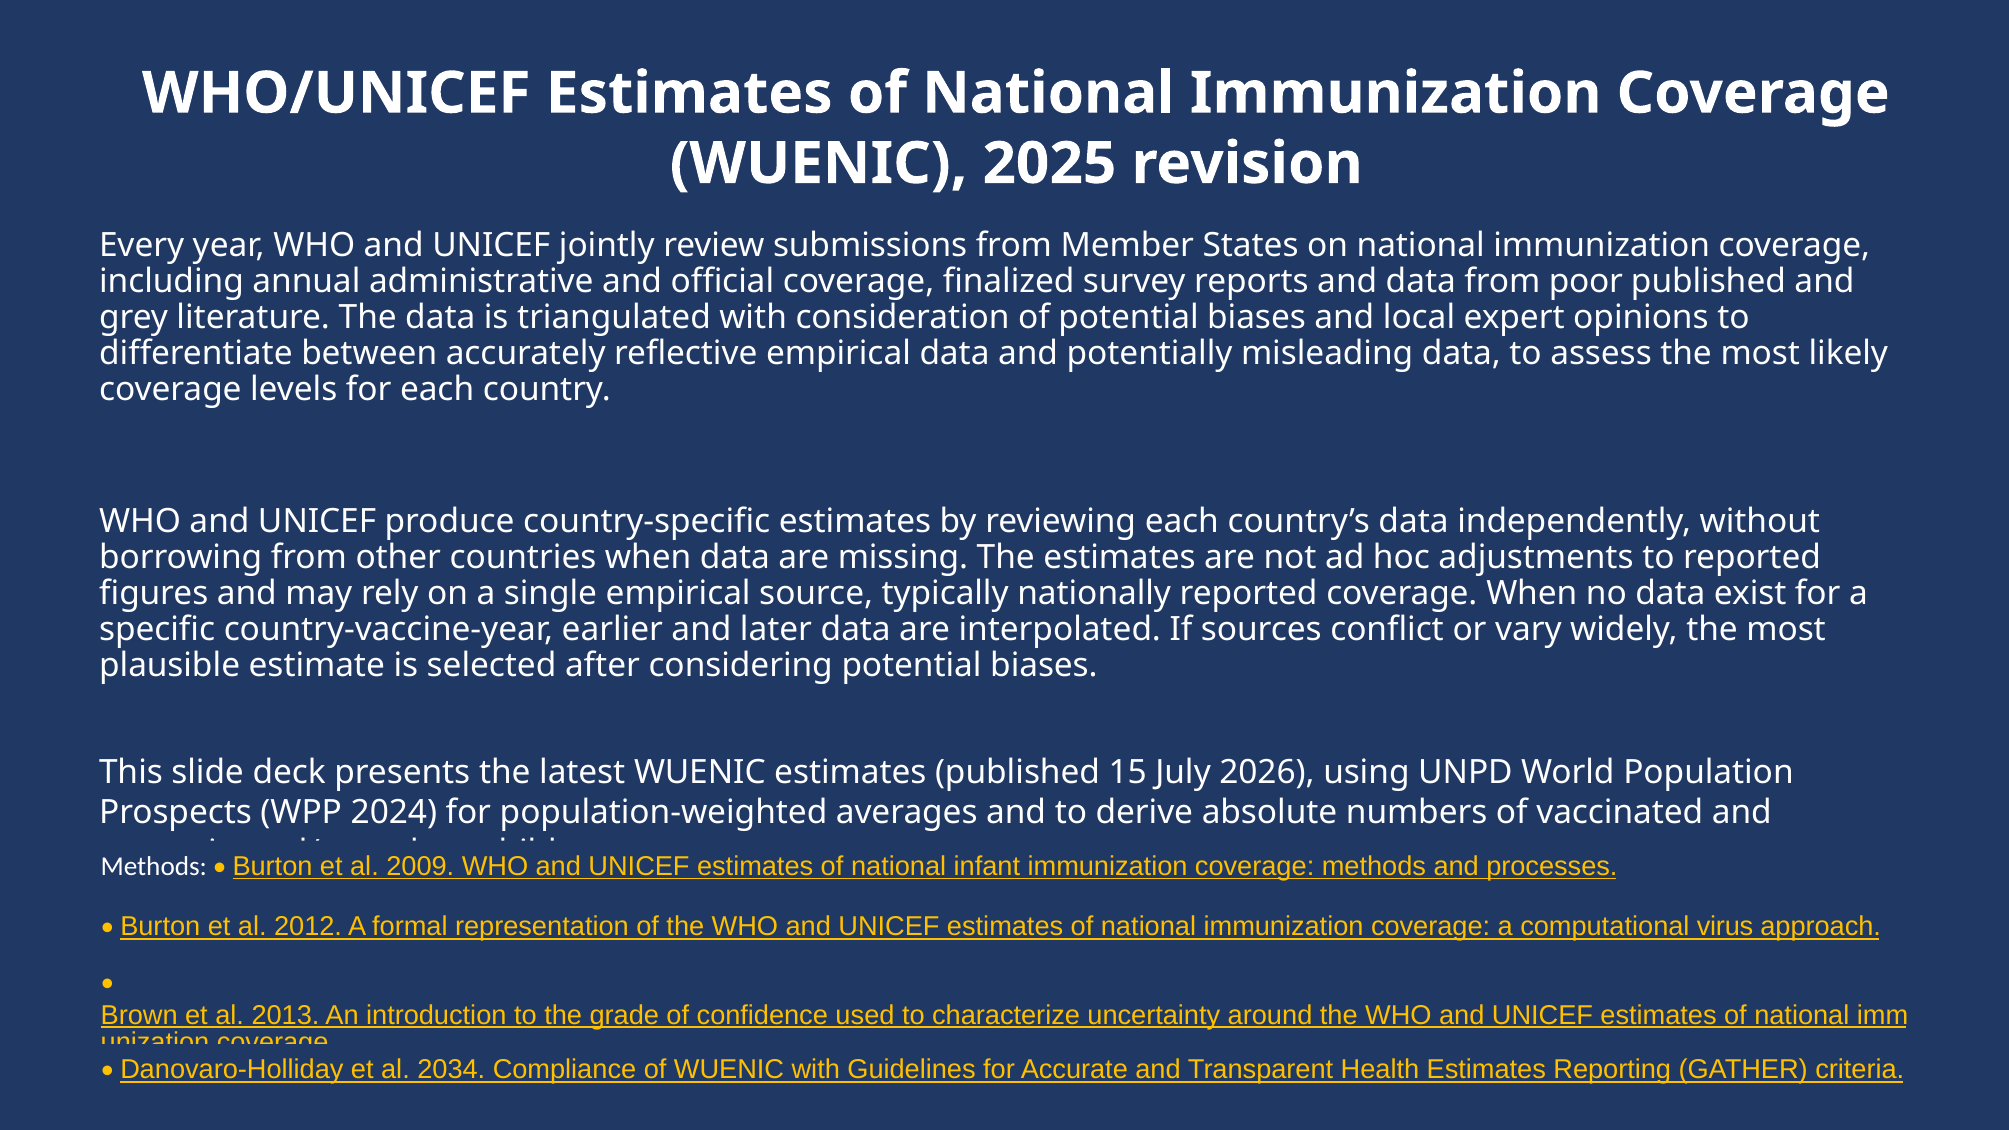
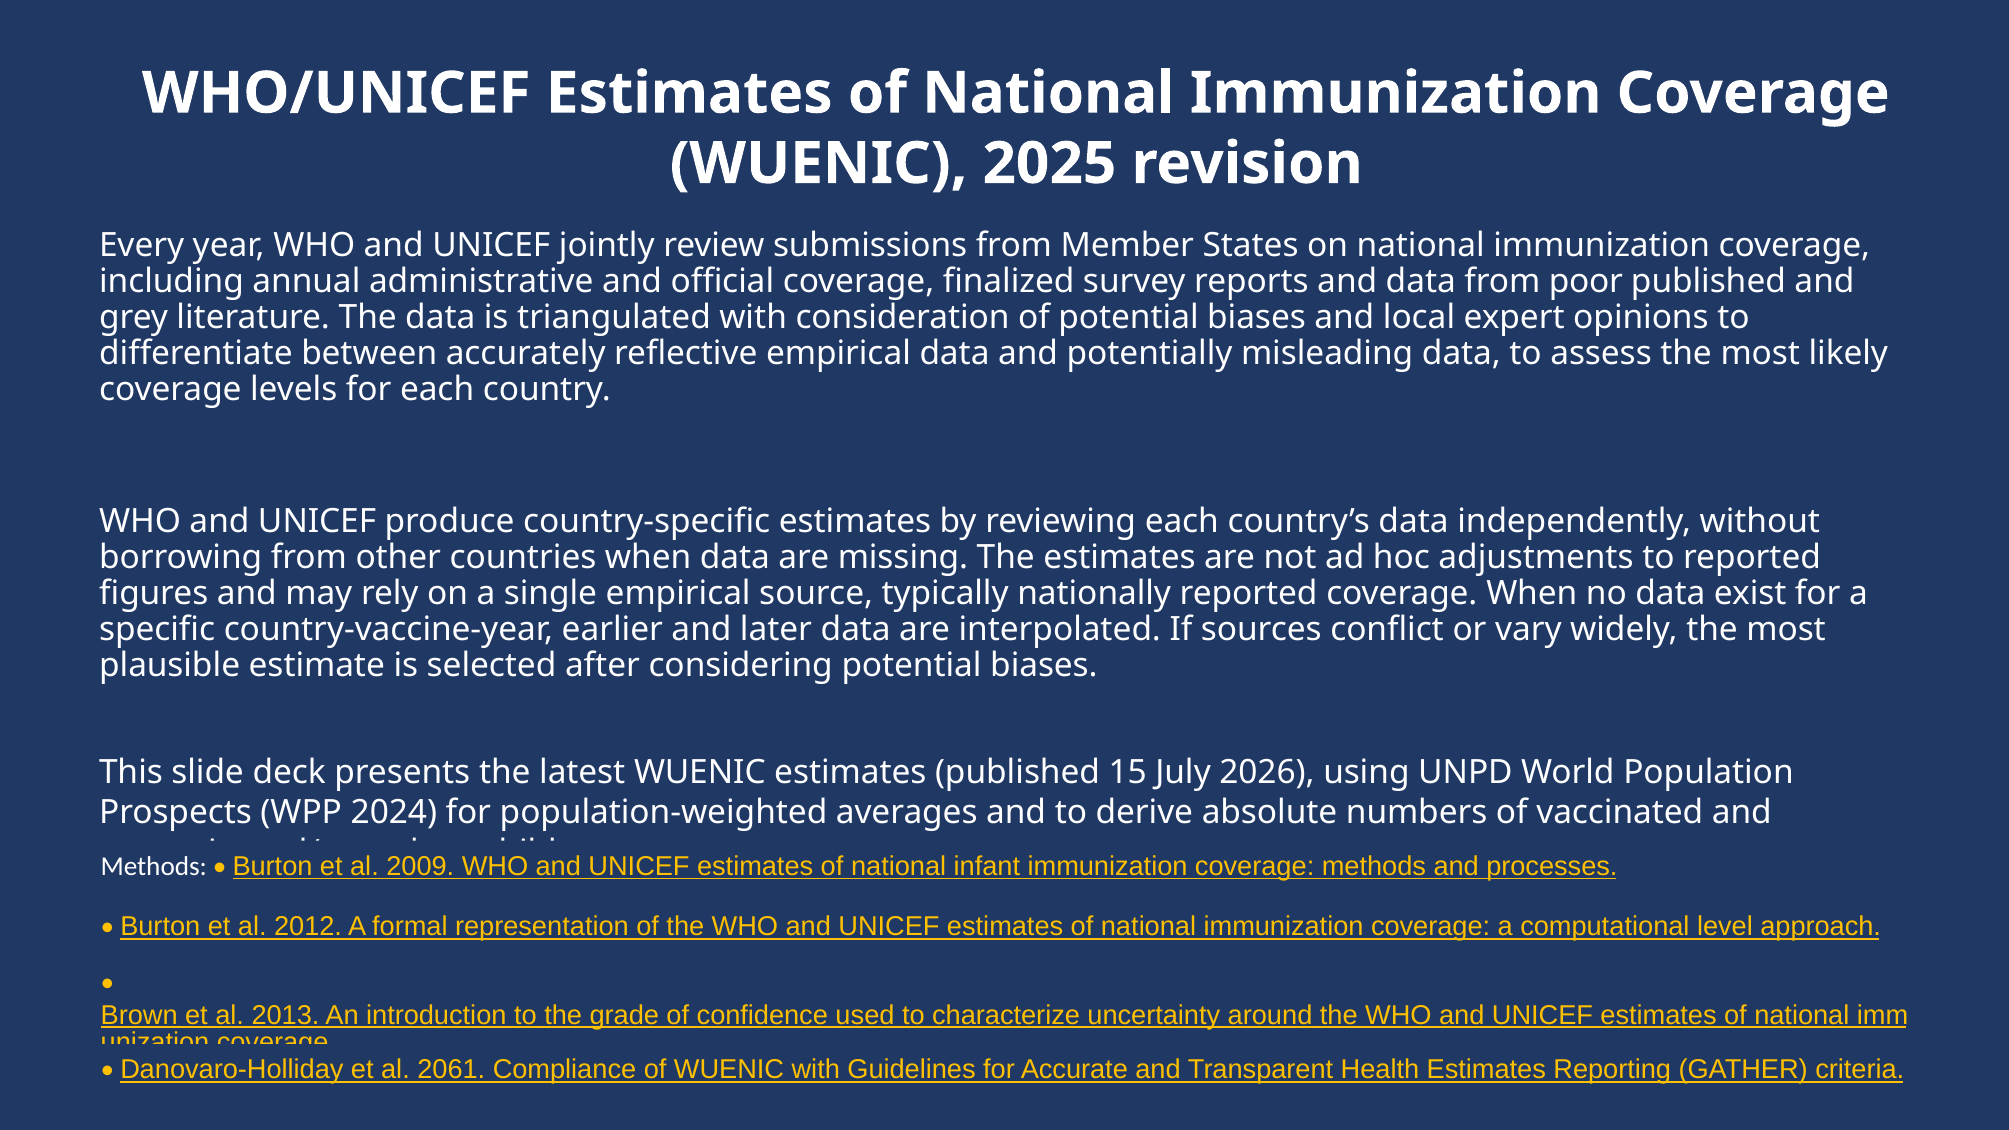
virus: virus -> level
2034: 2034 -> 2061
